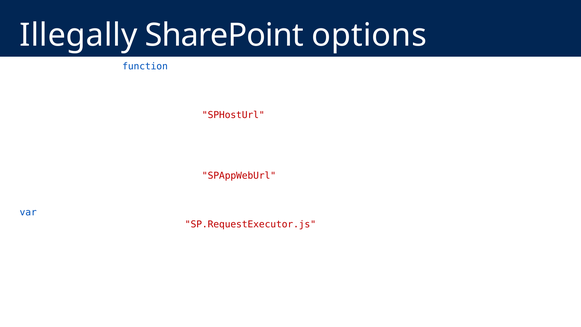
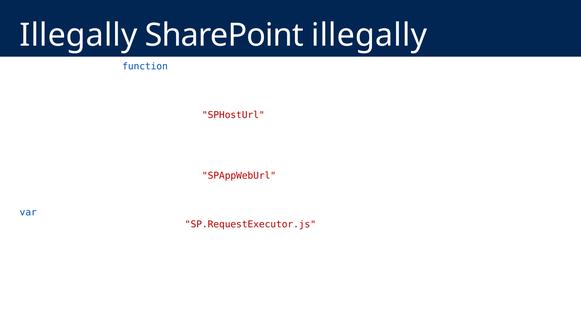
SharePoint options: options -> illegally
